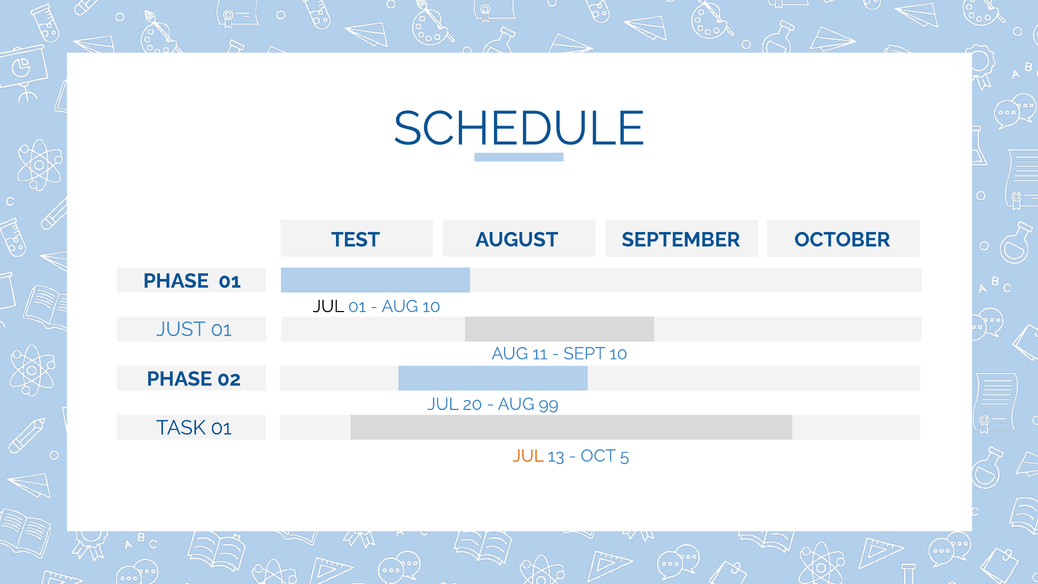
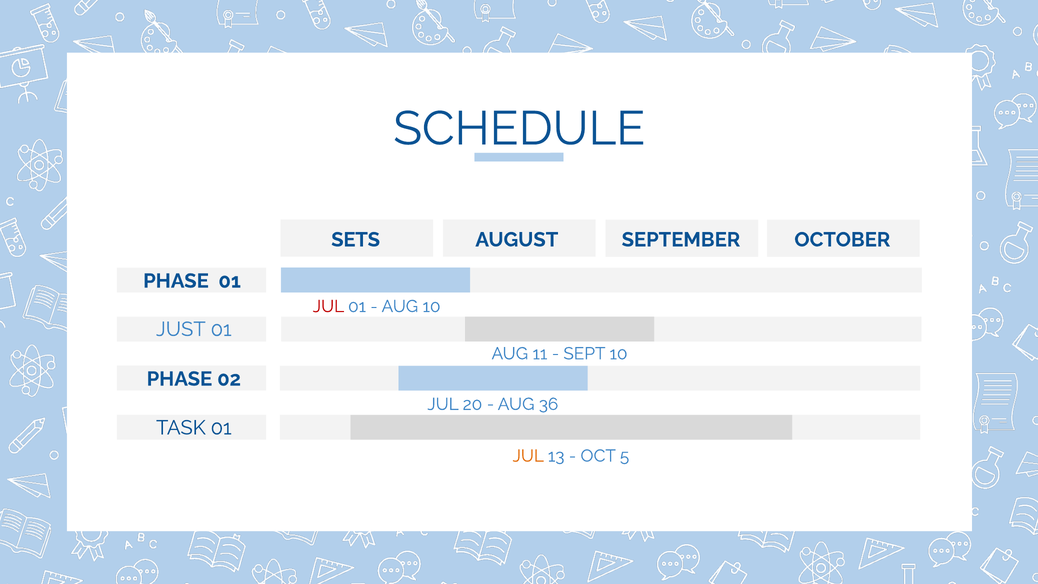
TEST: TEST -> SETS
JUL at (328, 306) colour: black -> red
99: 99 -> 36
